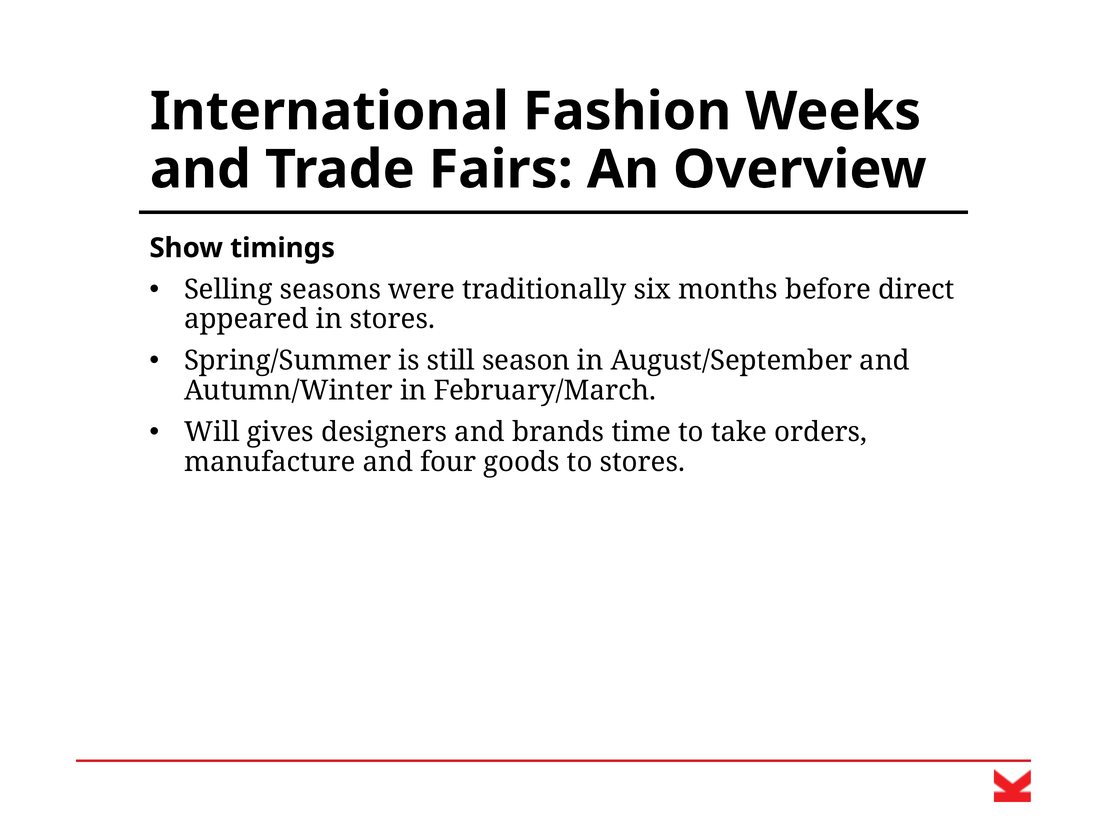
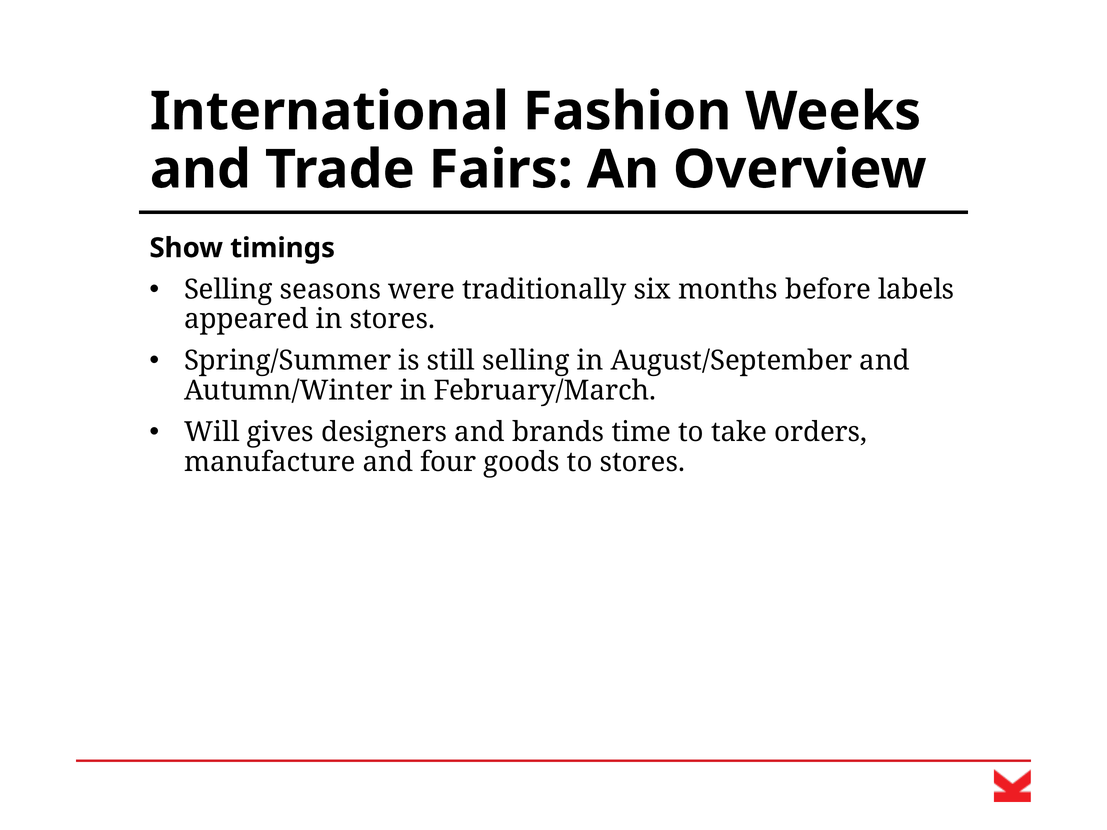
direct: direct -> labels
still season: season -> selling
